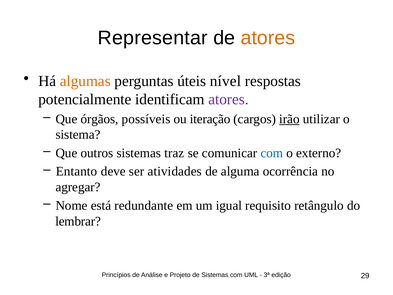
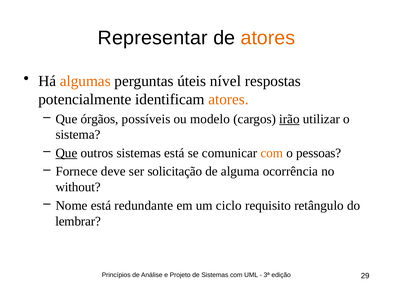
atores at (228, 99) colour: purple -> orange
iteração: iteração -> modelo
Que at (66, 153) underline: none -> present
sistemas traz: traz -> está
com at (272, 153) colour: blue -> orange
externo: externo -> pessoas
Entanto: Entanto -> Fornece
atividades: atividades -> solicitação
agregar: agregar -> without
igual: igual -> ciclo
